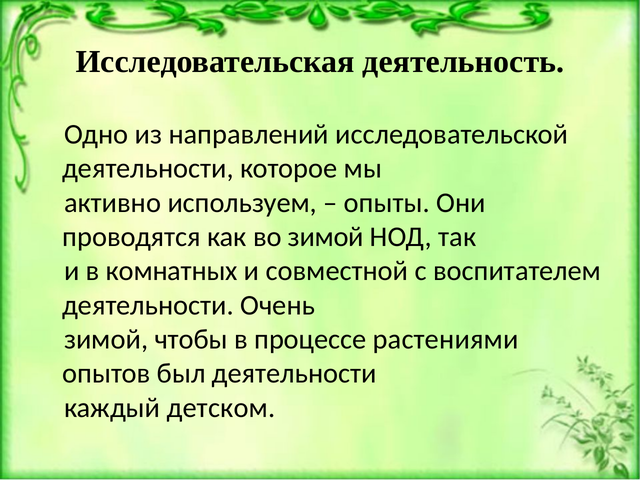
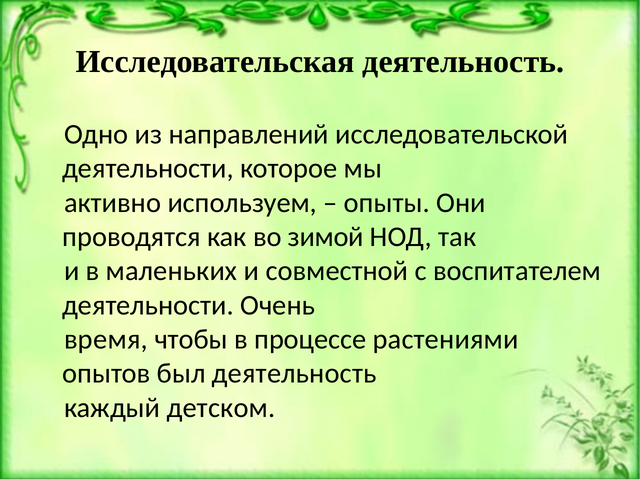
комнатных: комнатных -> маленьких
зимой at (106, 339): зимой -> время
был деятельности: деятельности -> деятельность
